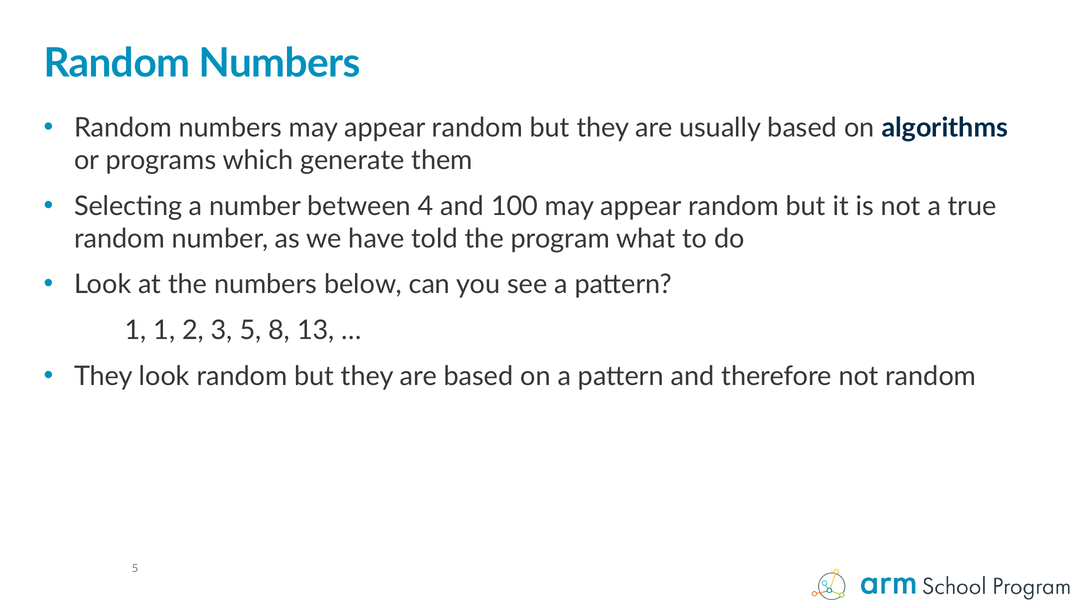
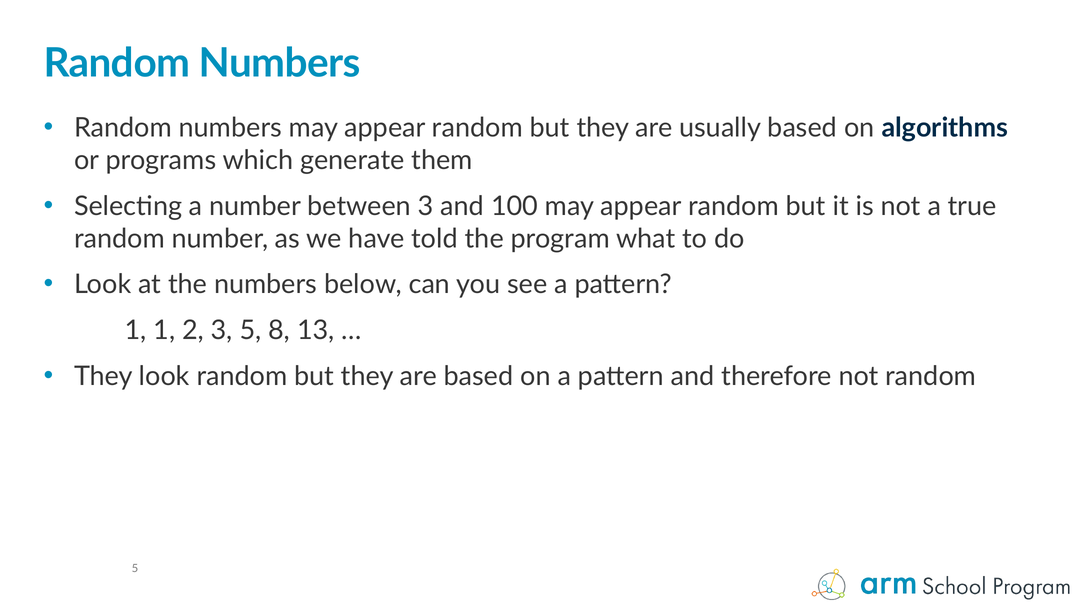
between 4: 4 -> 3
